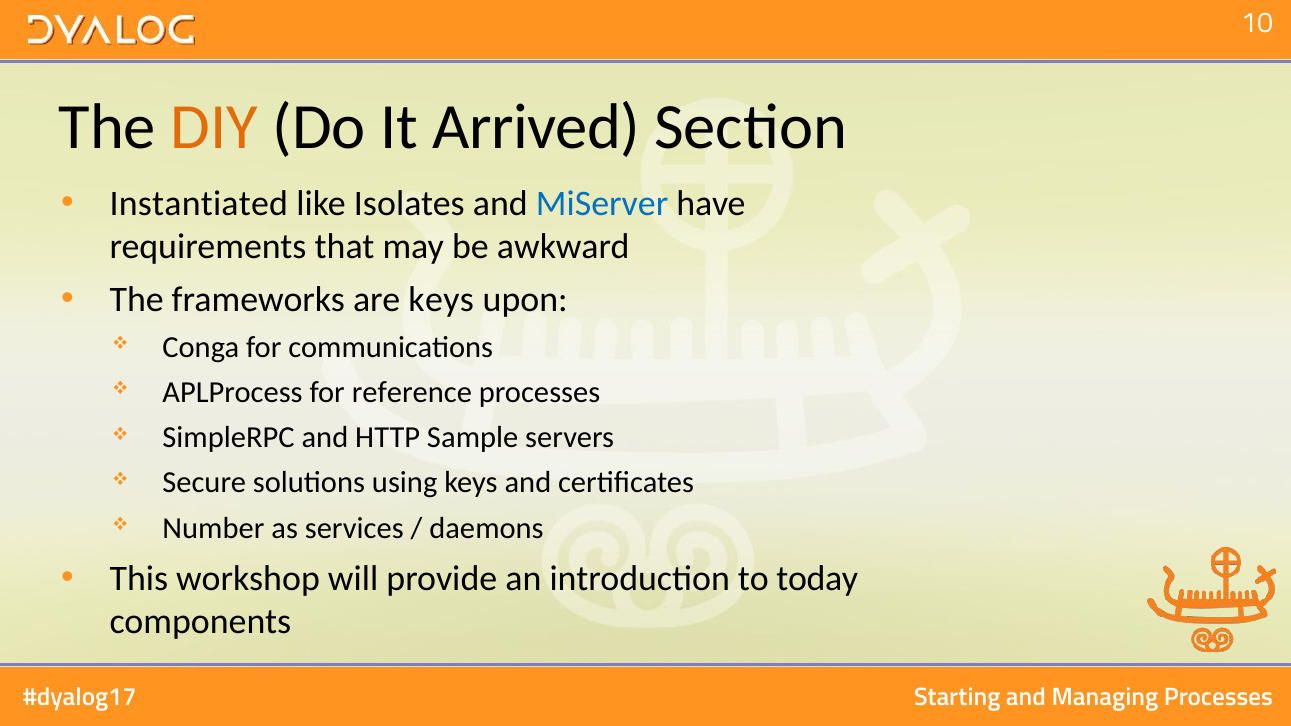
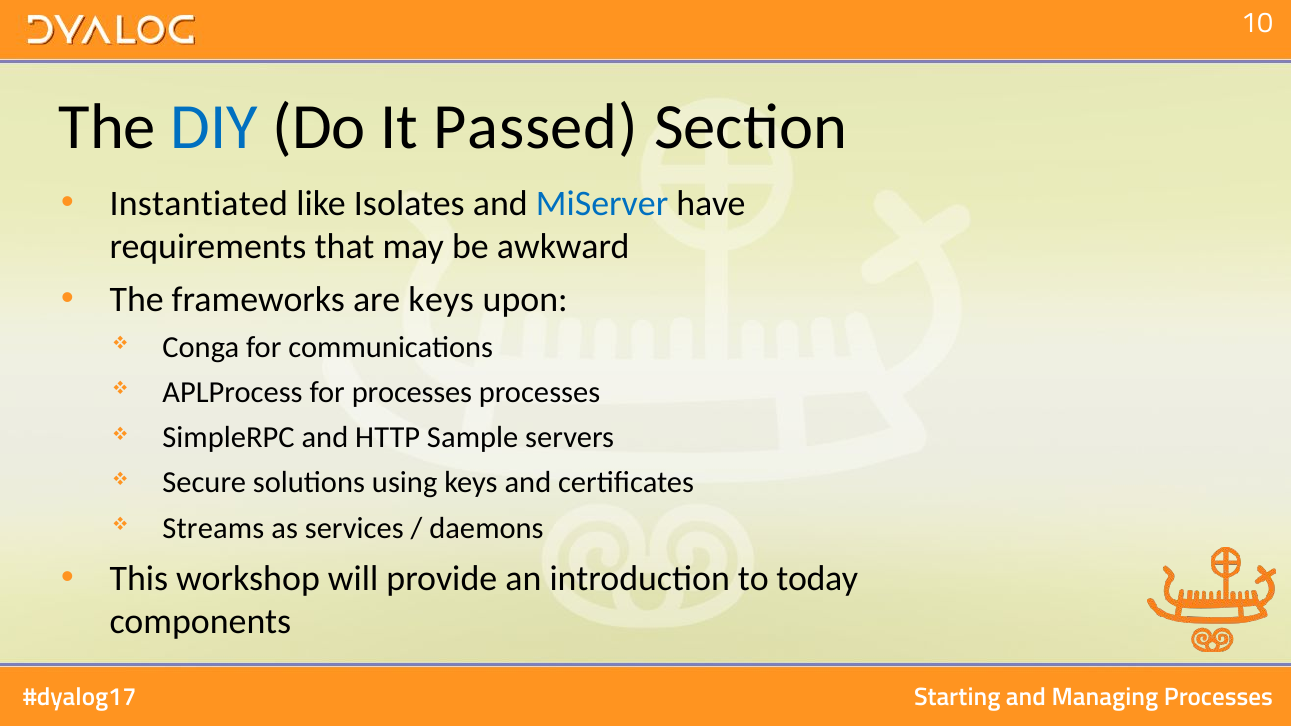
DIY colour: orange -> blue
Arrived: Arrived -> Passed
for reference: reference -> processes
Number: Number -> Streams
